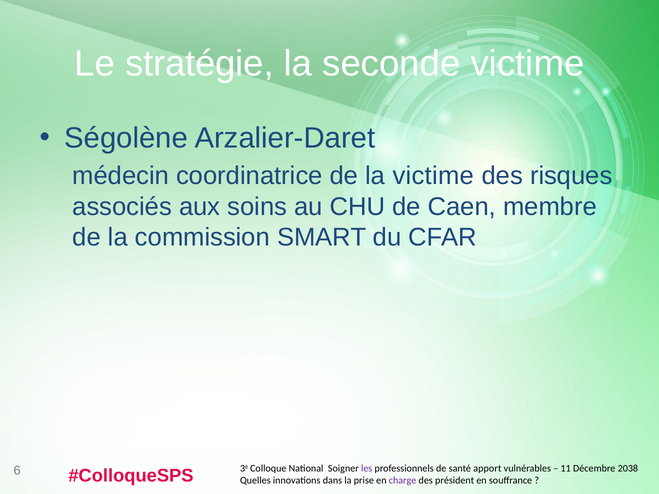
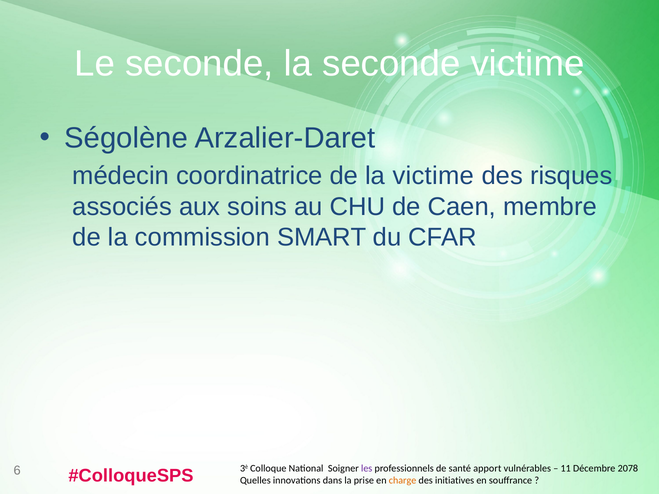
Le stratégie: stratégie -> seconde
2038: 2038 -> 2078
charge colour: purple -> orange
président: président -> initiatives
